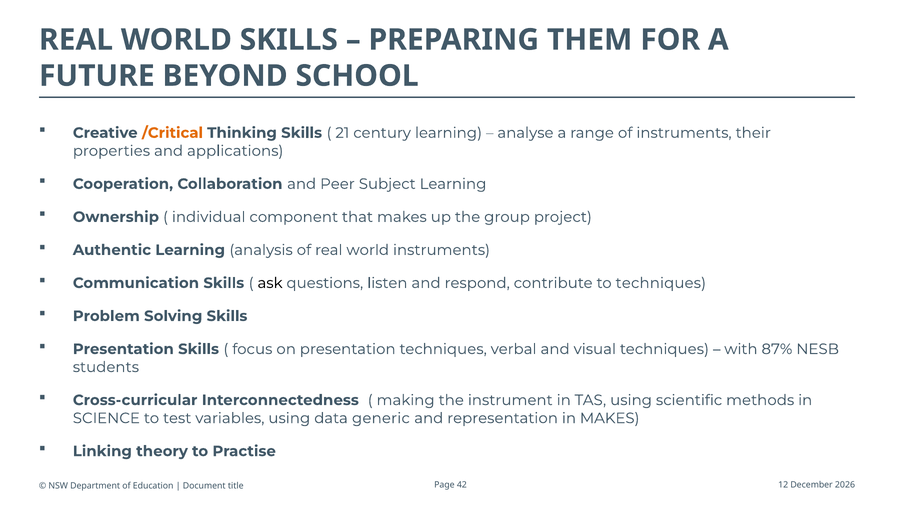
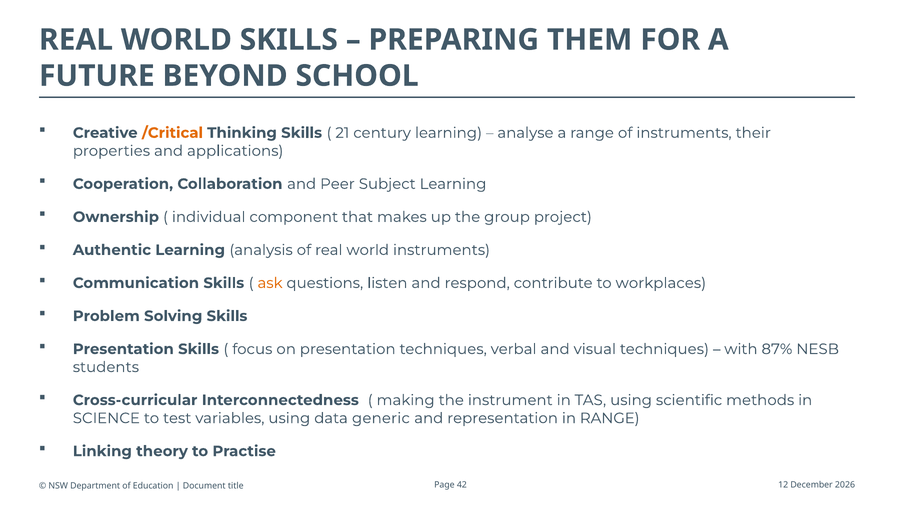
ask colour: black -> orange
to techniques: techniques -> workplaces
in MAKES: MAKES -> RANGE
